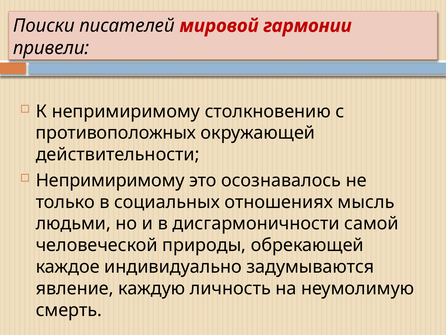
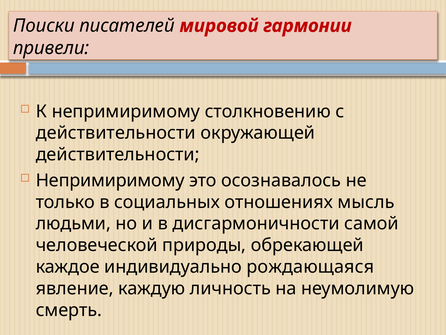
противоположных at (116, 133): противоположных -> действительности
задумываются: задумываются -> рождающаяся
